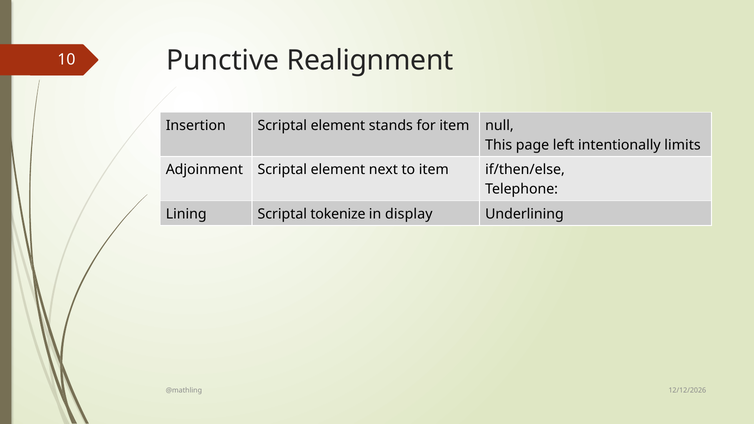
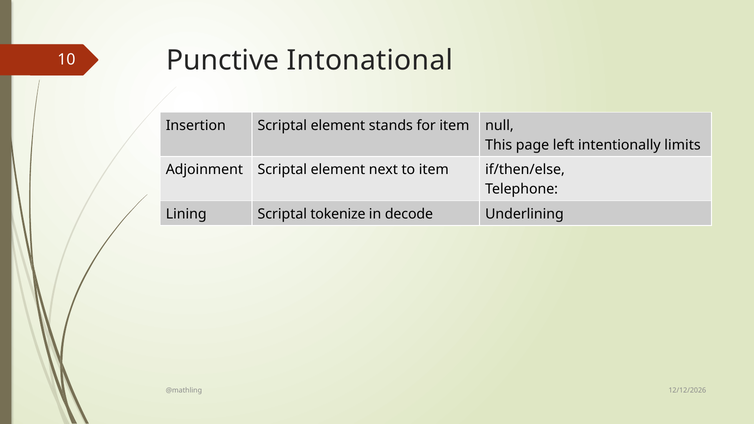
Realignment: Realignment -> Intonational
display: display -> decode
